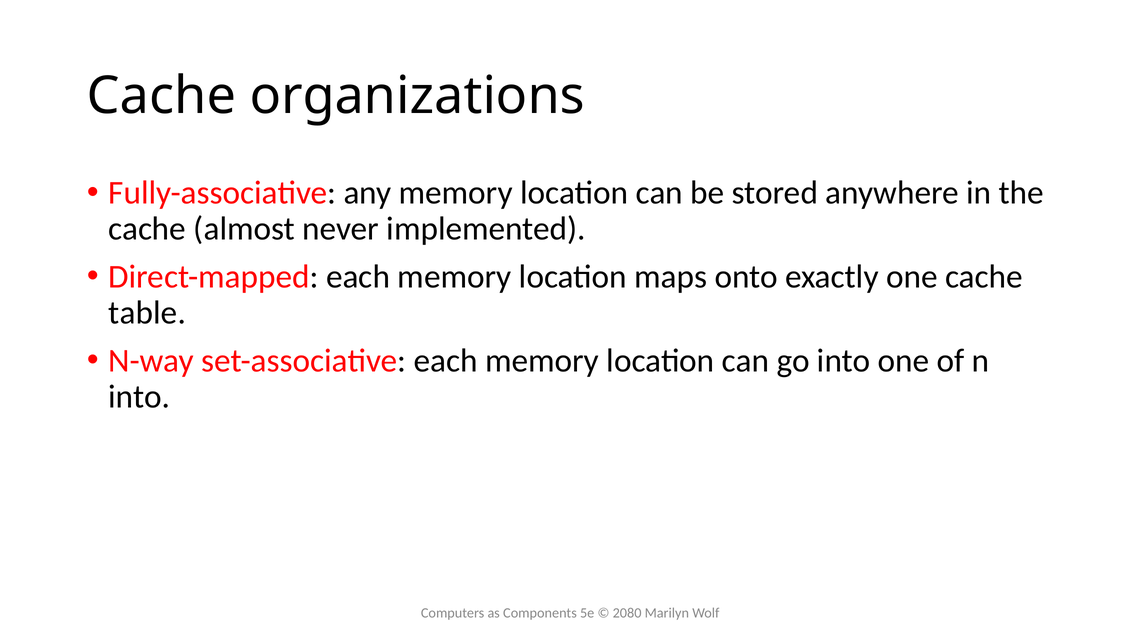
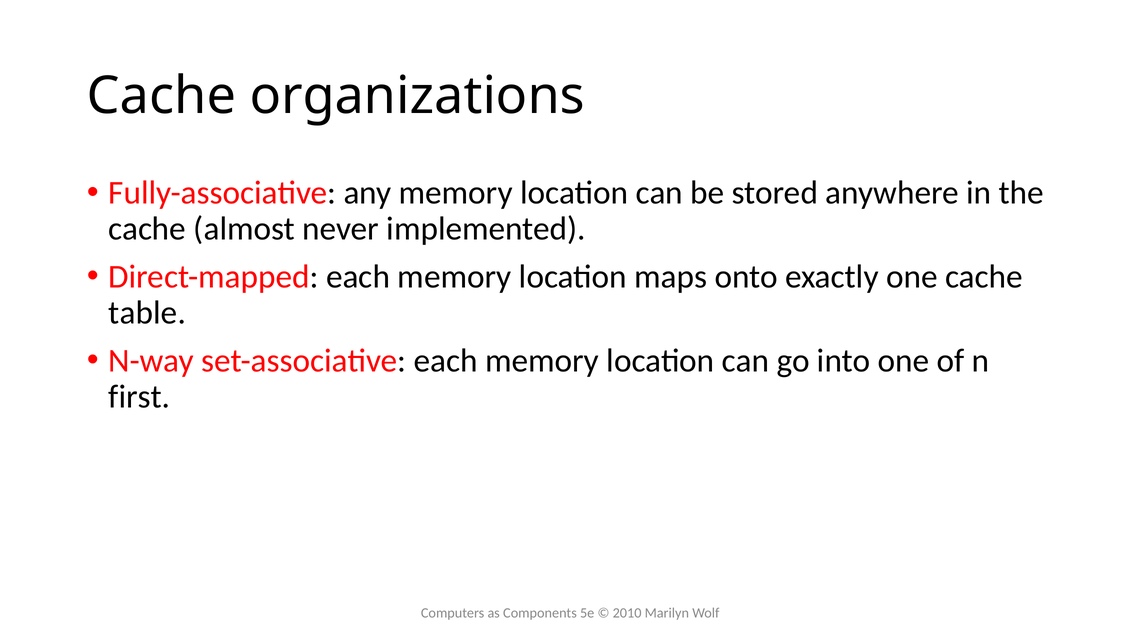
into at (139, 396): into -> first
2080: 2080 -> 2010
